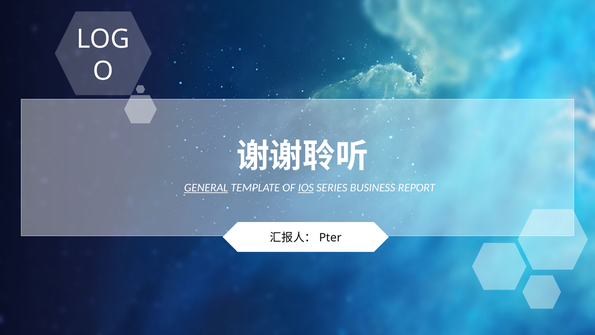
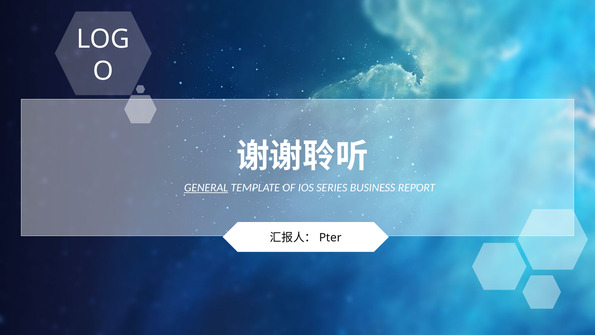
IOS underline: present -> none
